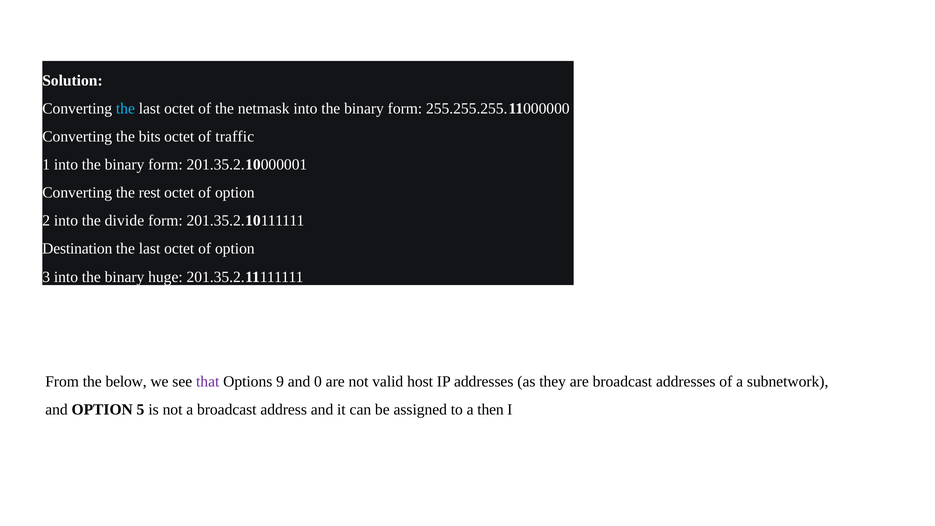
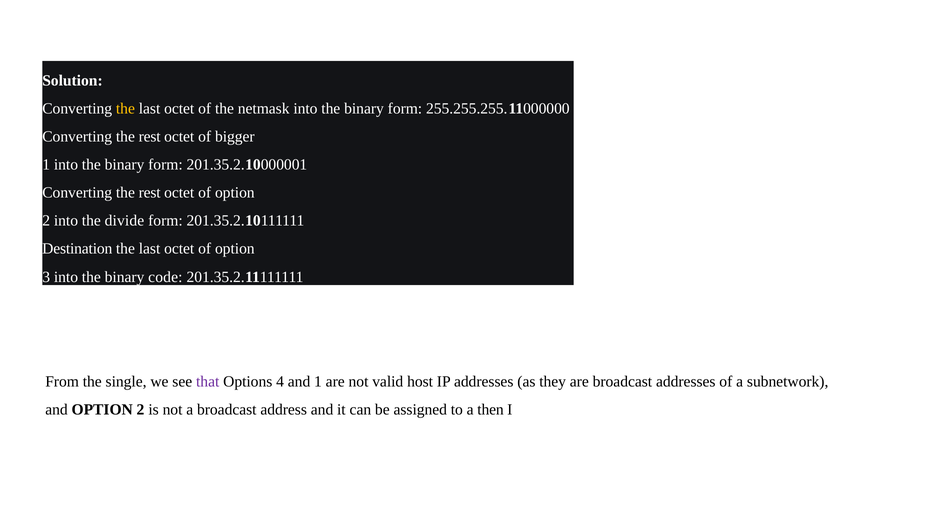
the at (125, 109) colour: light blue -> yellow
bits at (150, 137): bits -> rest
traffic: traffic -> bigger
huge: huge -> code
below: below -> single
9: 9 -> 4
and 0: 0 -> 1
and OPTION 5: 5 -> 2
